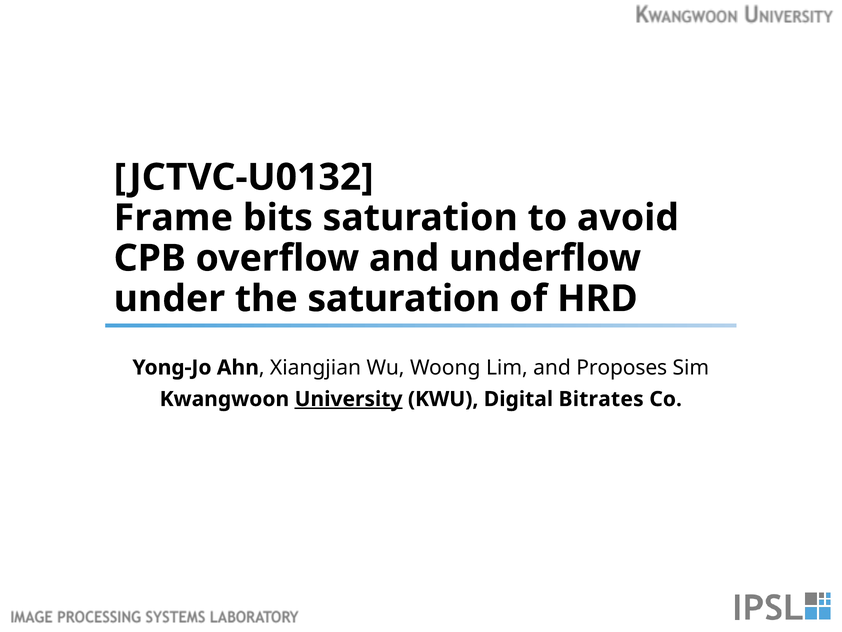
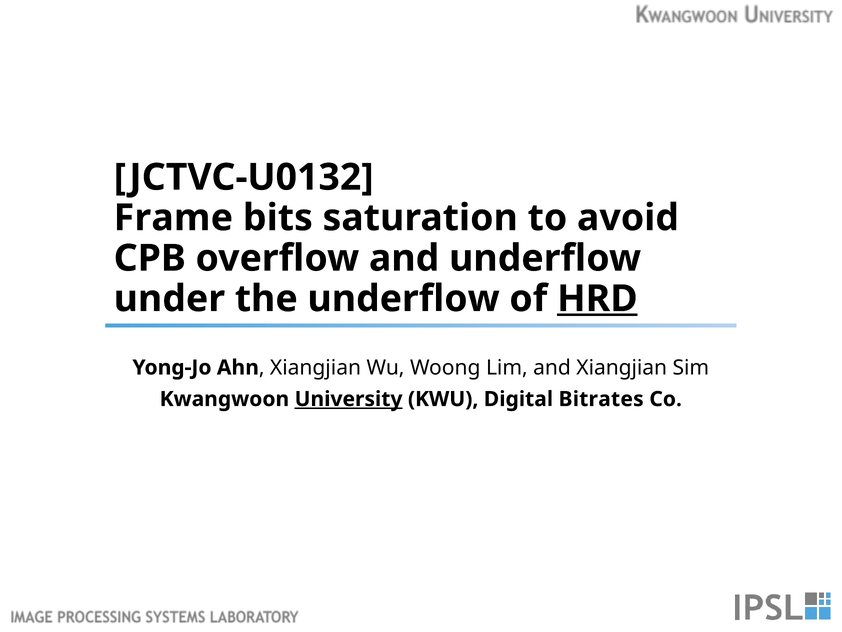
the saturation: saturation -> underflow
HRD underline: none -> present
and Proposes: Proposes -> Xiangjian
